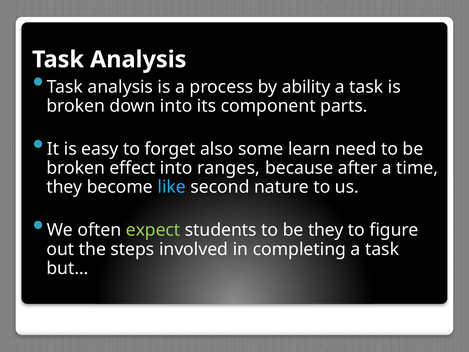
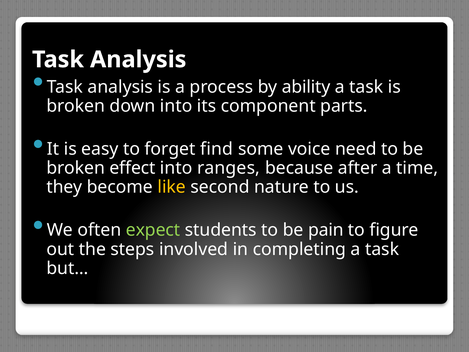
also: also -> find
learn: learn -> voice
like colour: light blue -> yellow
be they: they -> pain
